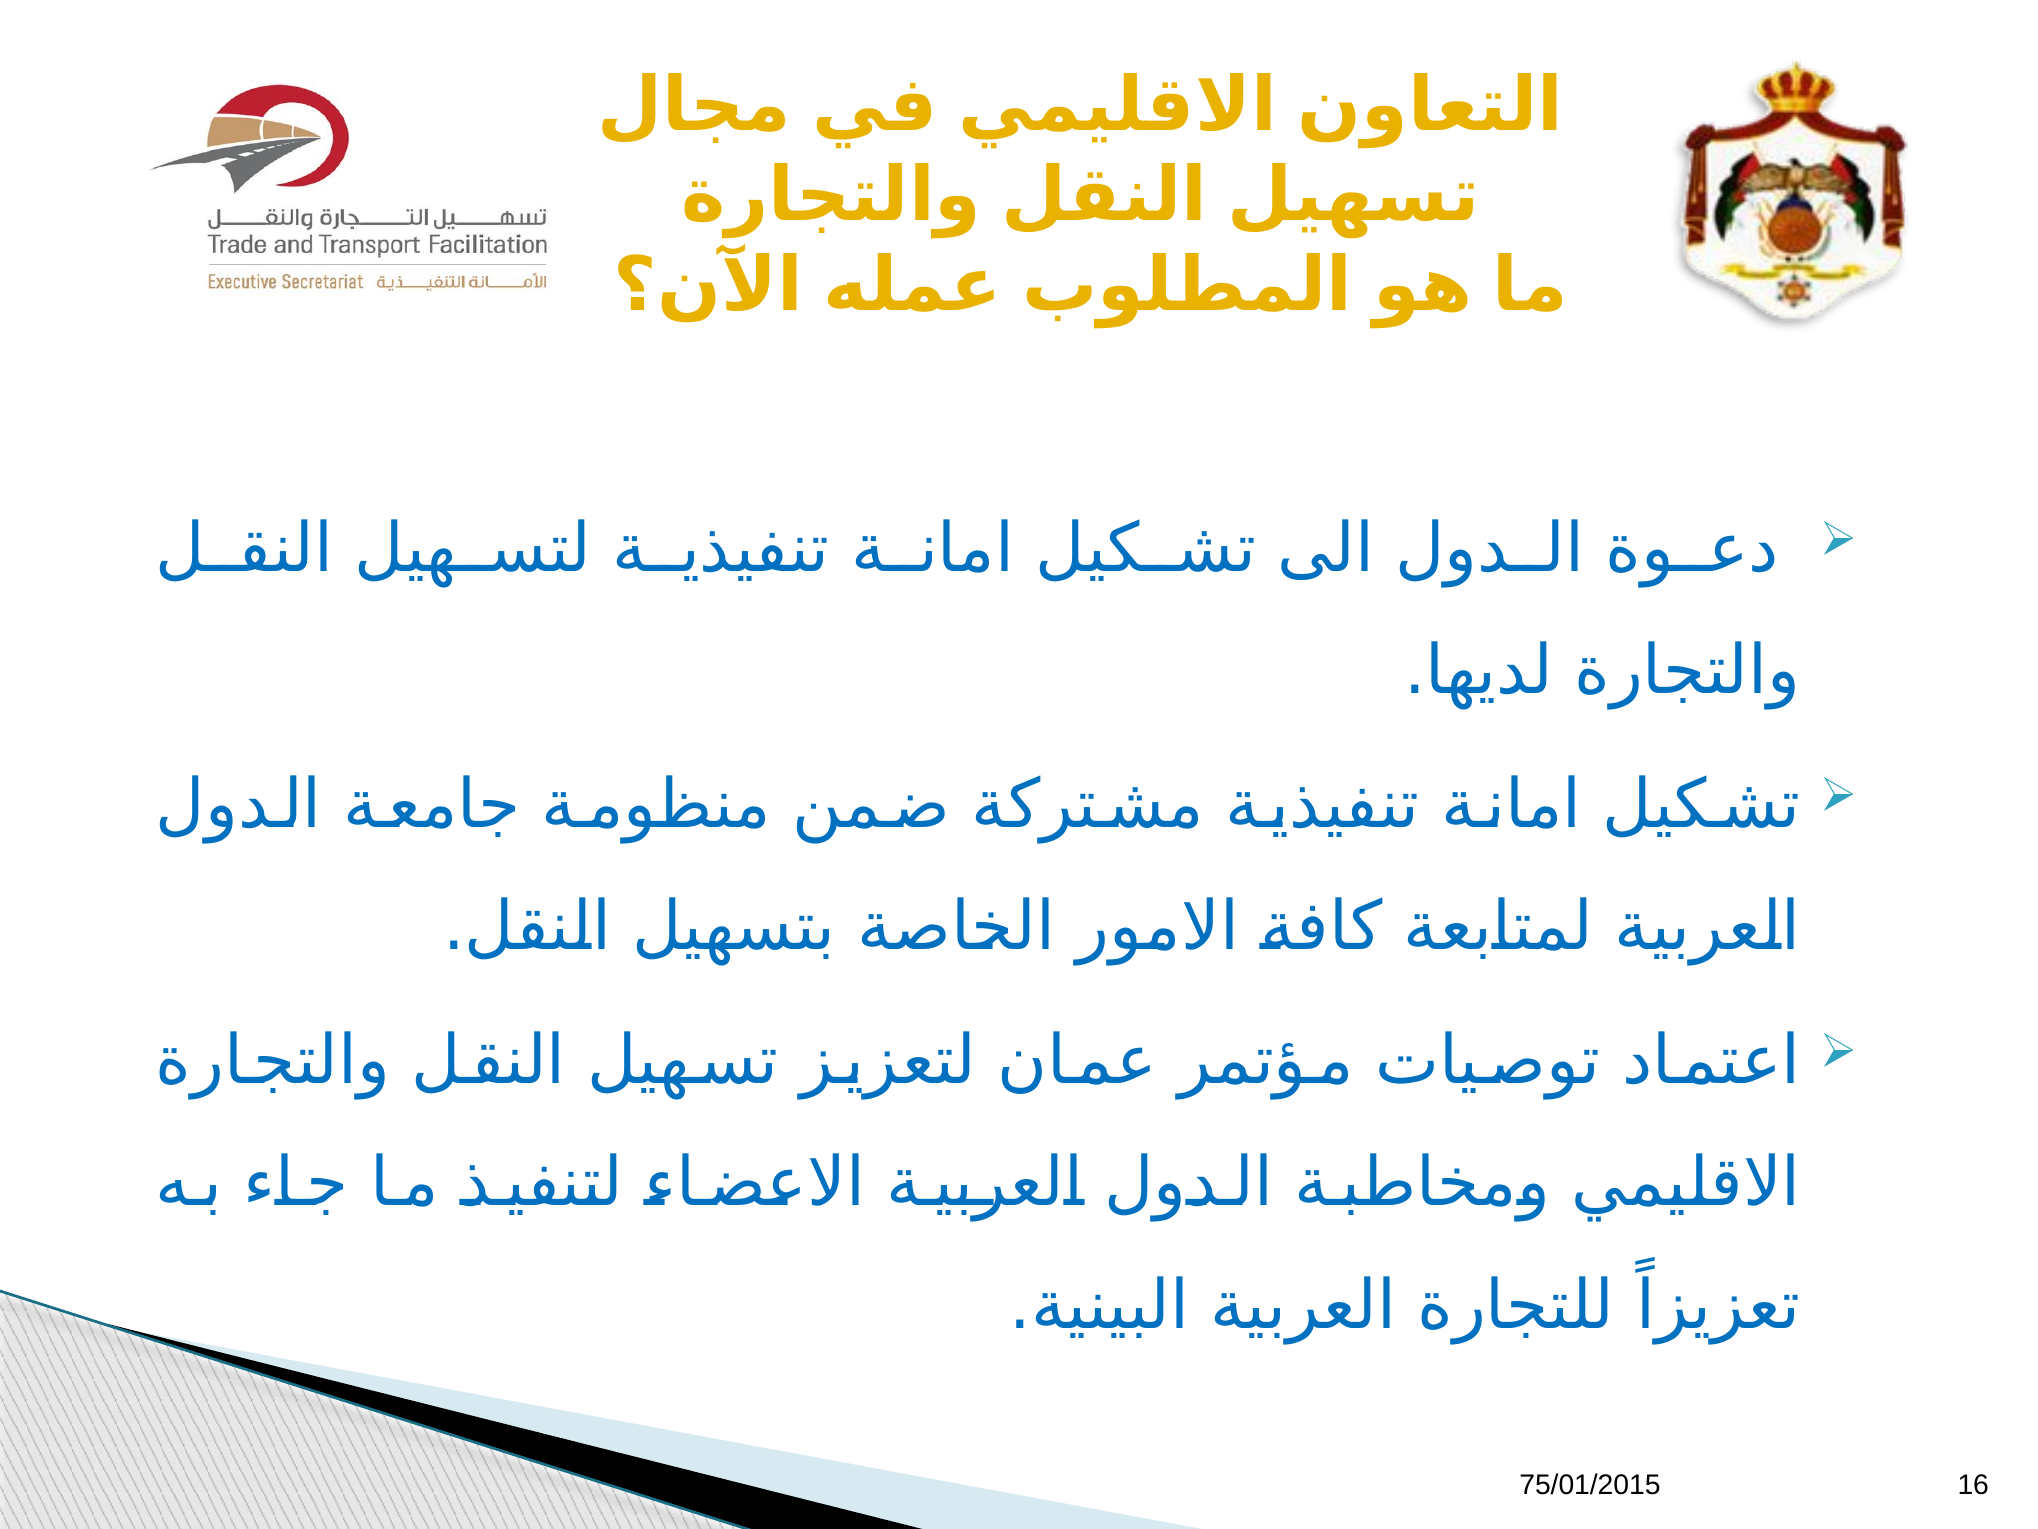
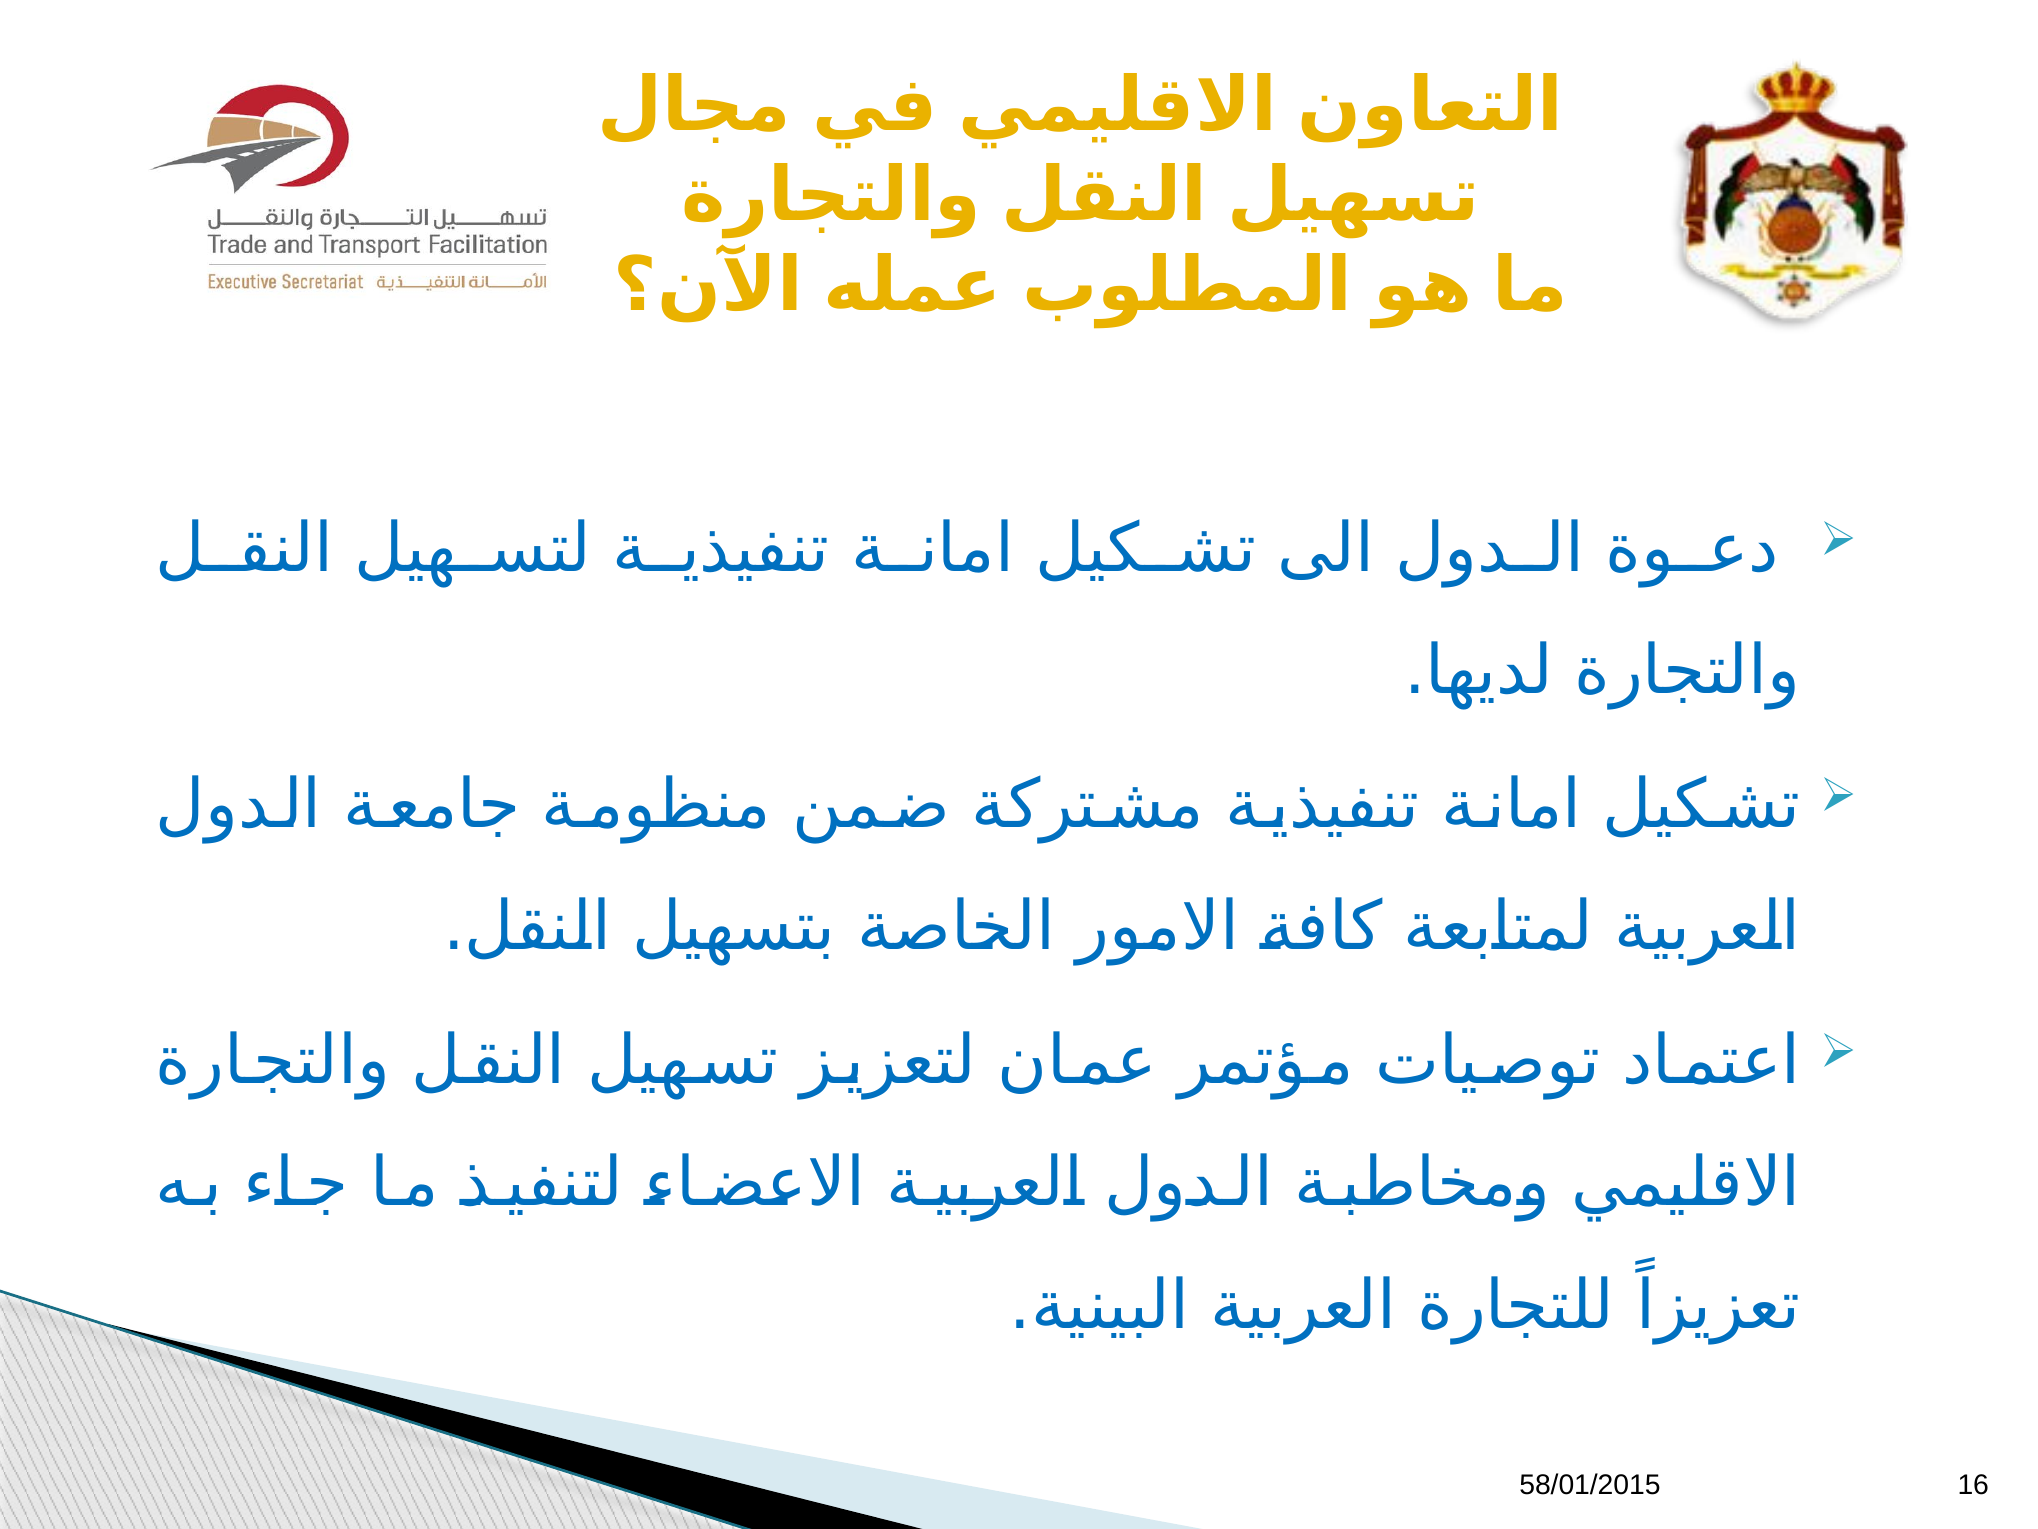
75/01/2015: 75/01/2015 -> 58/01/2015
